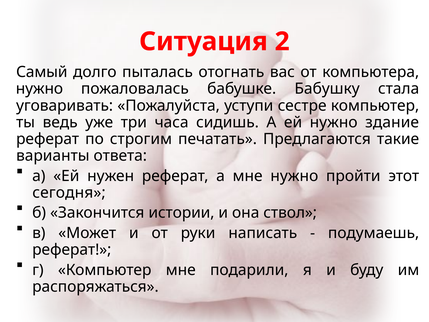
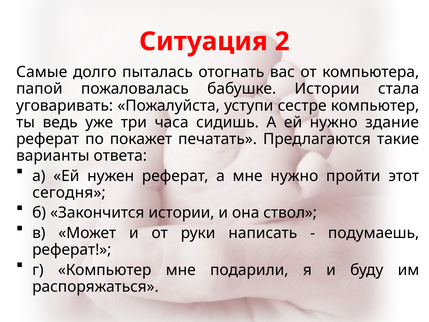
Самый: Самый -> Самые
нужно at (39, 89): нужно -> папой
бабушке Бабушку: Бабушку -> Истории
строгим: строгим -> покажет
